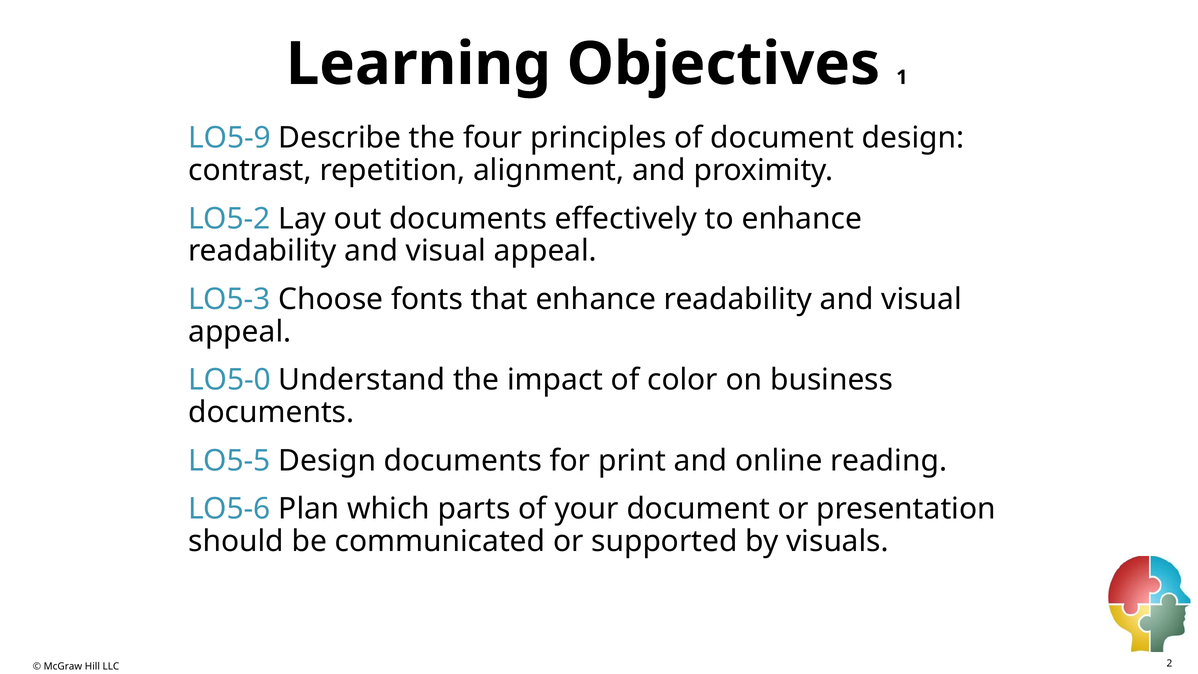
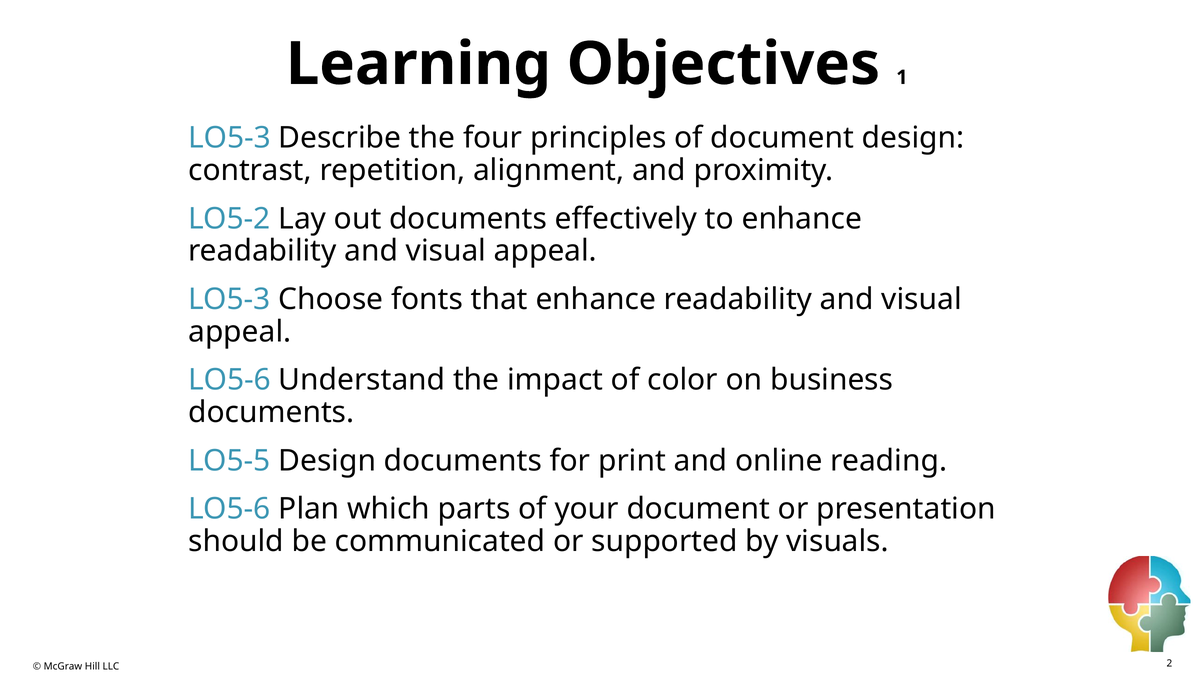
LO5-9 at (230, 138): LO5-9 -> LO5-3
LO5-0 at (230, 380): LO5-0 -> LO5-6
